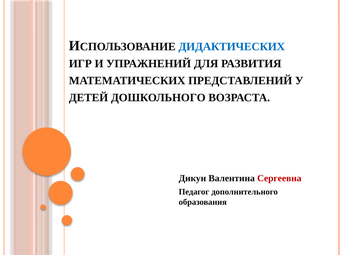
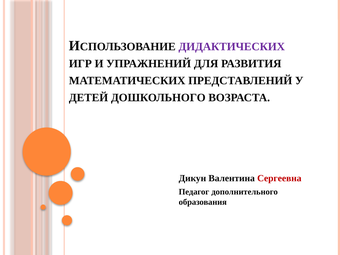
ДИДАКТИЧЕСКИХ colour: blue -> purple
